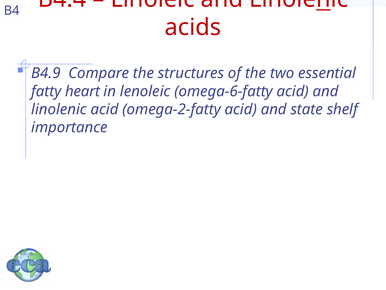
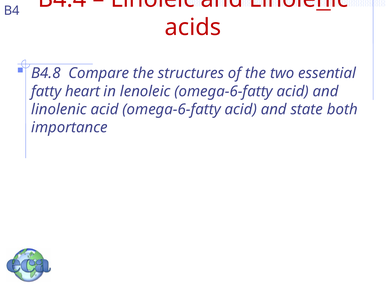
B4.9: B4.9 -> B4.8
acid omega-2-fatty: omega-2-fatty -> omega-6-fatty
shelf: shelf -> both
